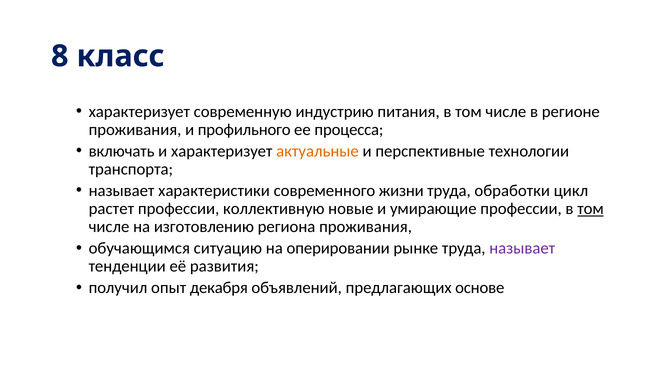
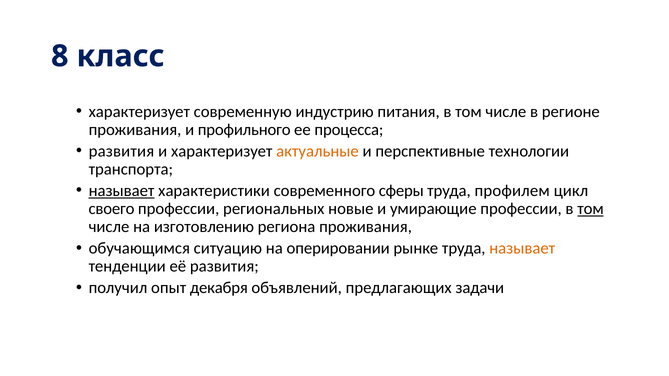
включать at (122, 151): включать -> развития
называет at (122, 191) underline: none -> present
жизни: жизни -> сферы
обработки: обработки -> профилем
растет: растет -> своего
коллективную: коллективную -> региональных
называет at (522, 248) colour: purple -> orange
основе: основе -> задачи
